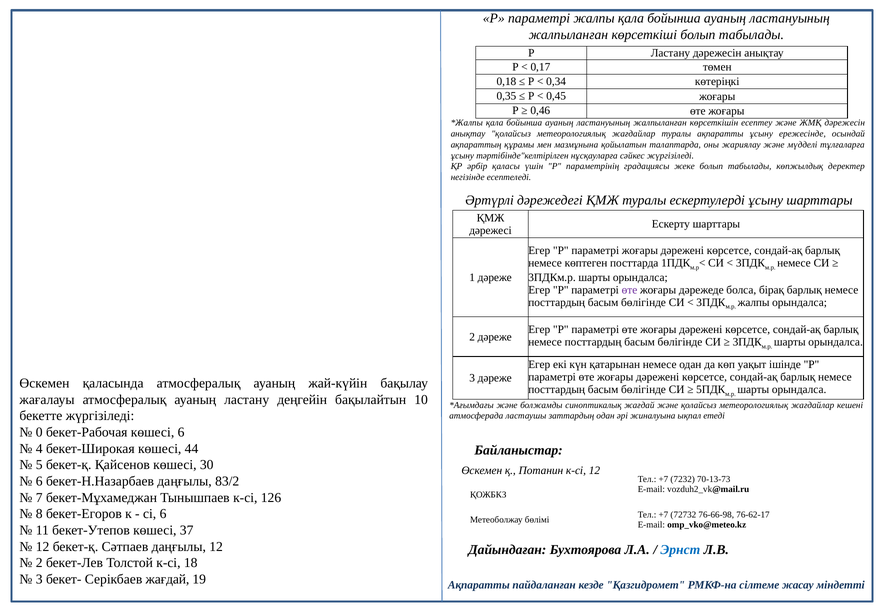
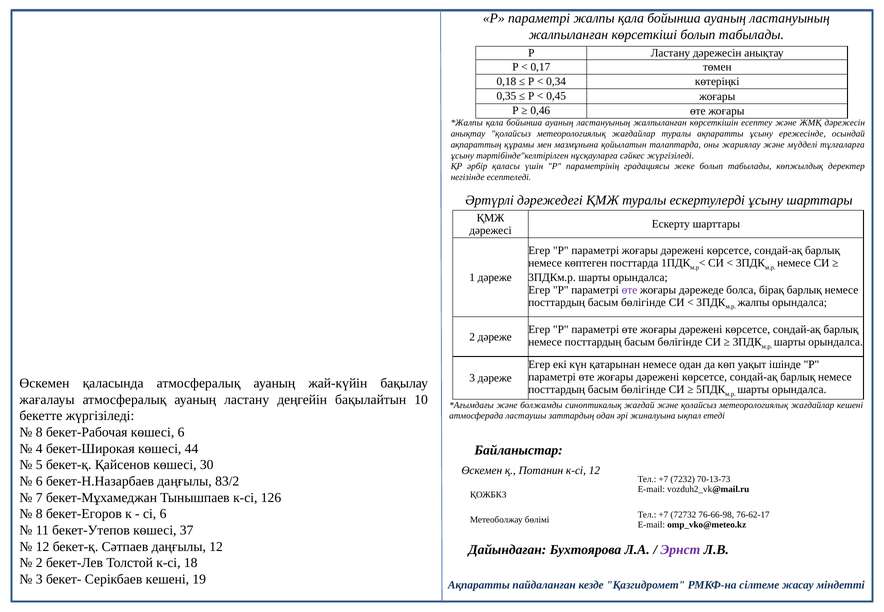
0 at (39, 432): 0 -> 8
Эрнст colour: blue -> purple
Серікбаев жағдай: жағдай -> кешені
